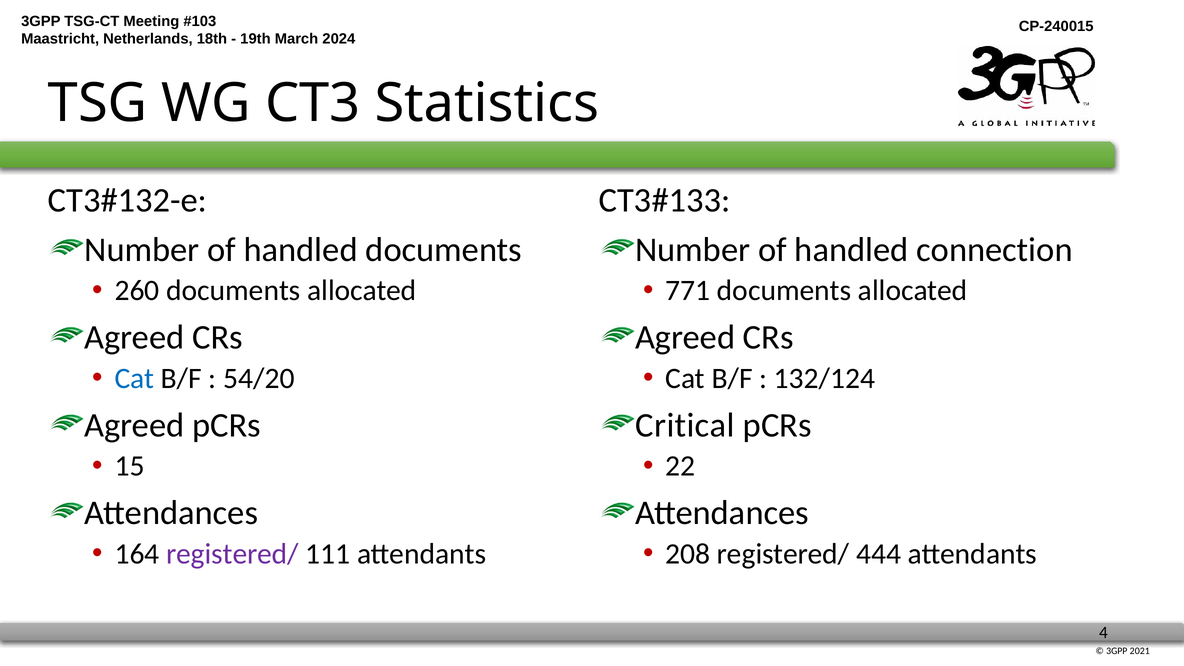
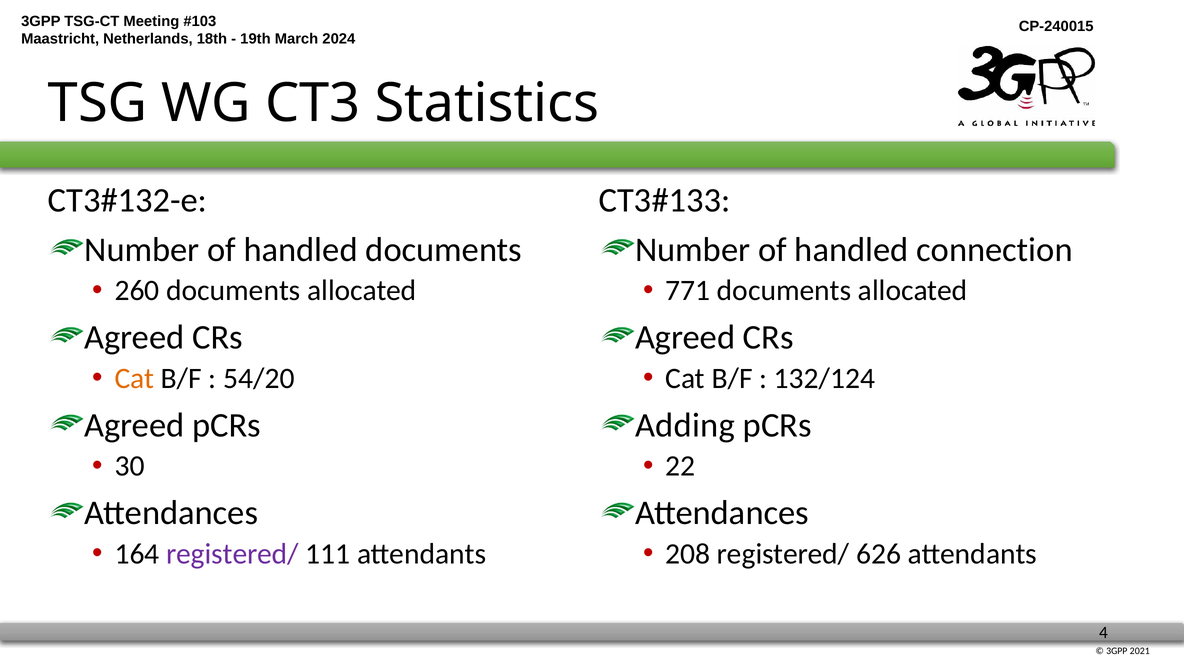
Cat at (134, 378) colour: blue -> orange
Critical: Critical -> Adding
15: 15 -> 30
444: 444 -> 626
